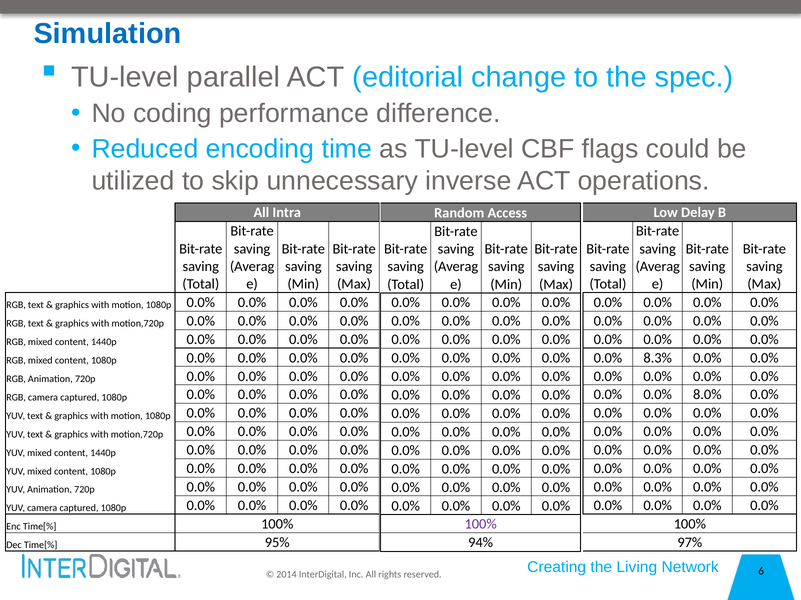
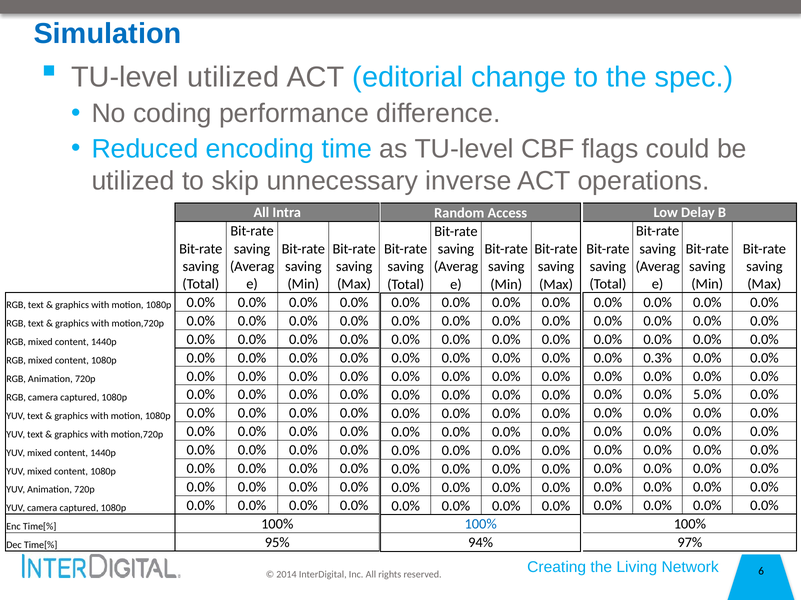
TU-level parallel: parallel -> utilized
8.3%: 8.3% -> 0.3%
8.0%: 8.0% -> 5.0%
100% at (481, 525) colour: purple -> blue
